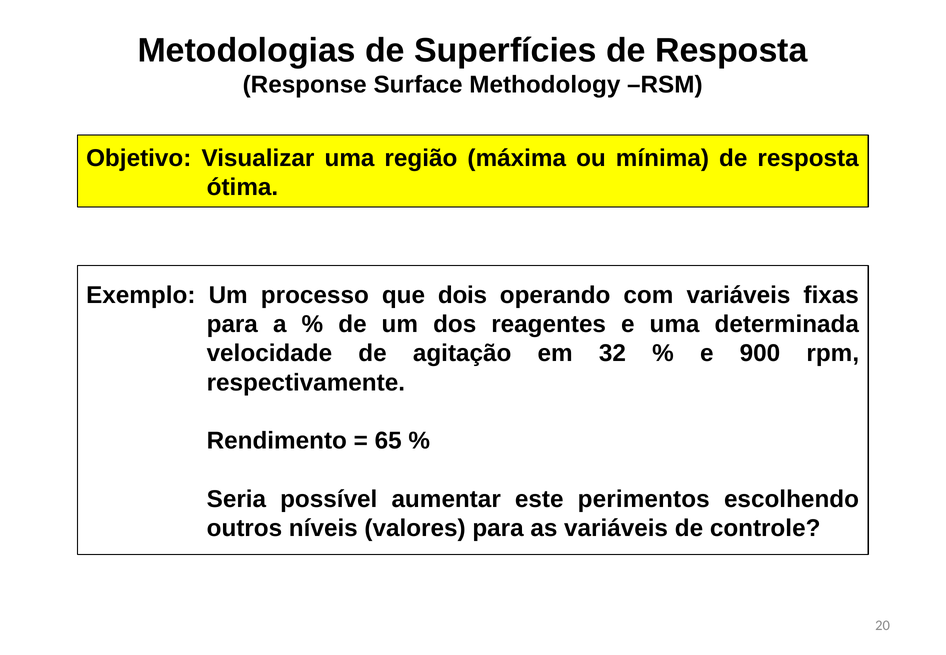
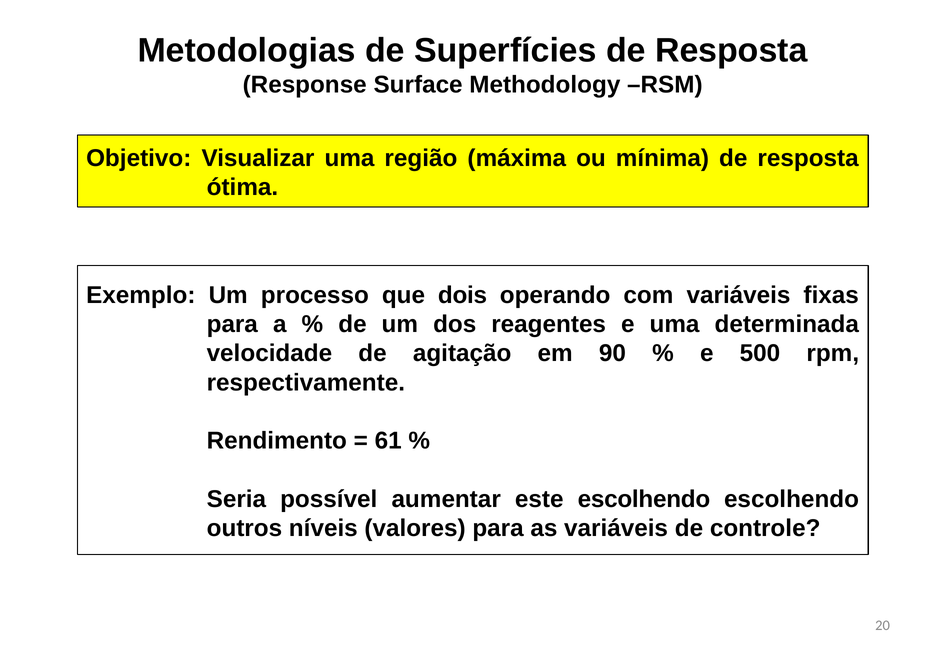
32: 32 -> 90
900: 900 -> 500
65: 65 -> 61
este perimentos: perimentos -> escolhendo
